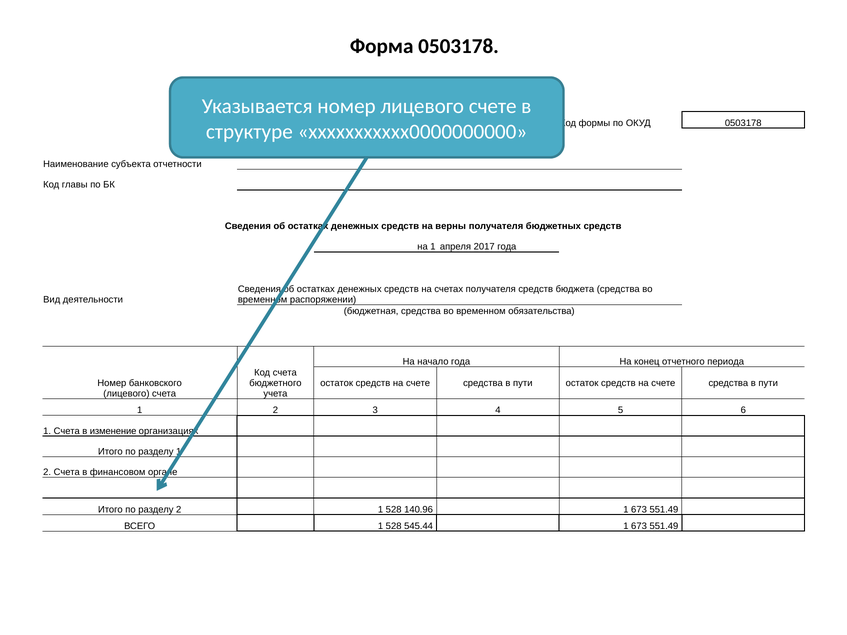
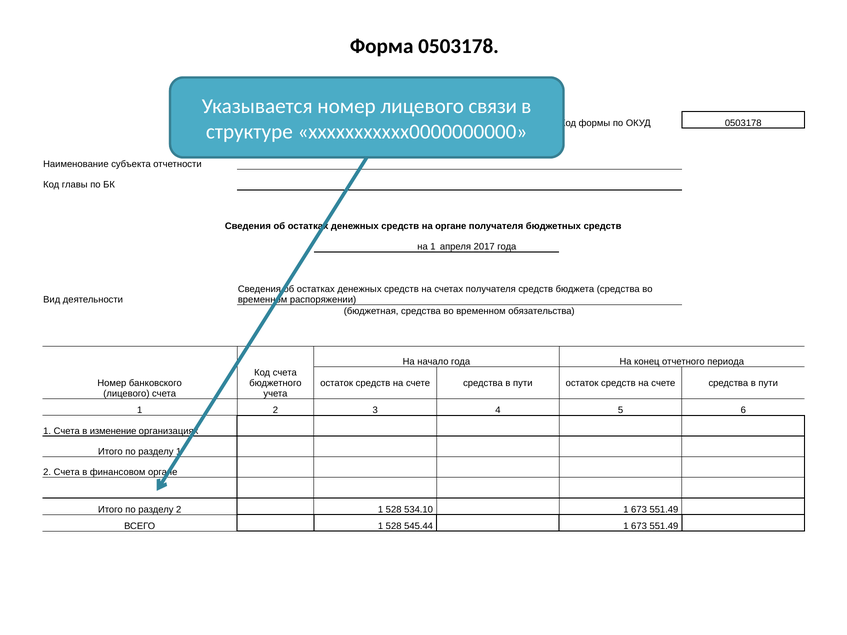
лицевого счете: счете -> связи
на верны: верны -> органе
140.96: 140.96 -> 534.10
